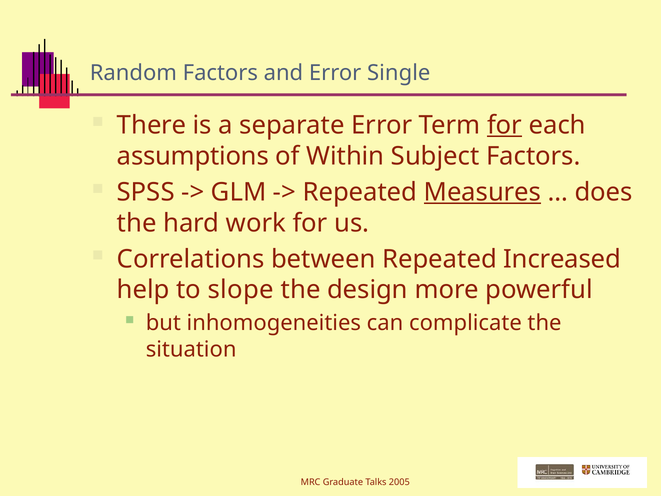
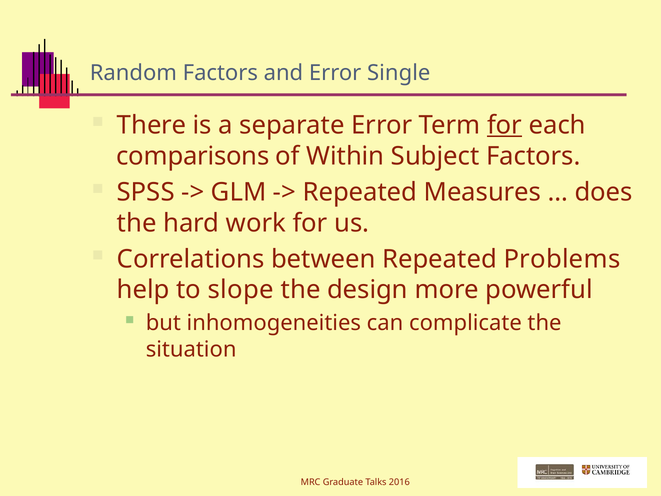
assumptions: assumptions -> comparisons
Measures underline: present -> none
Increased: Increased -> Problems
2005: 2005 -> 2016
